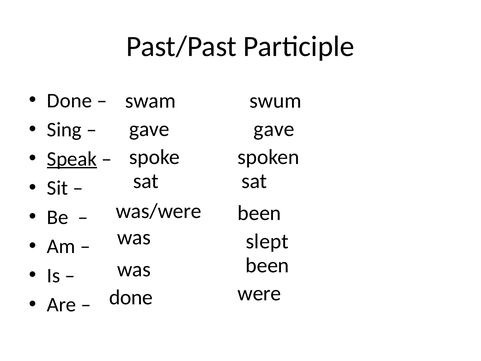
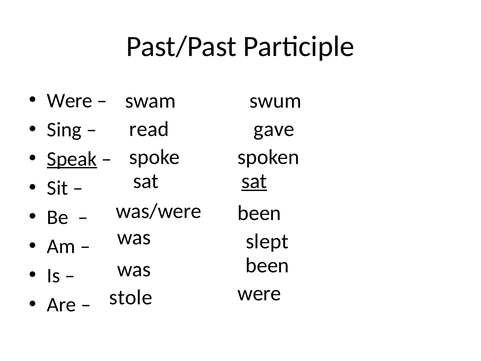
Done at (70, 100): Done -> Were
gave at (149, 129): gave -> read
sat at (254, 181) underline: none -> present
done at (131, 297): done -> stole
